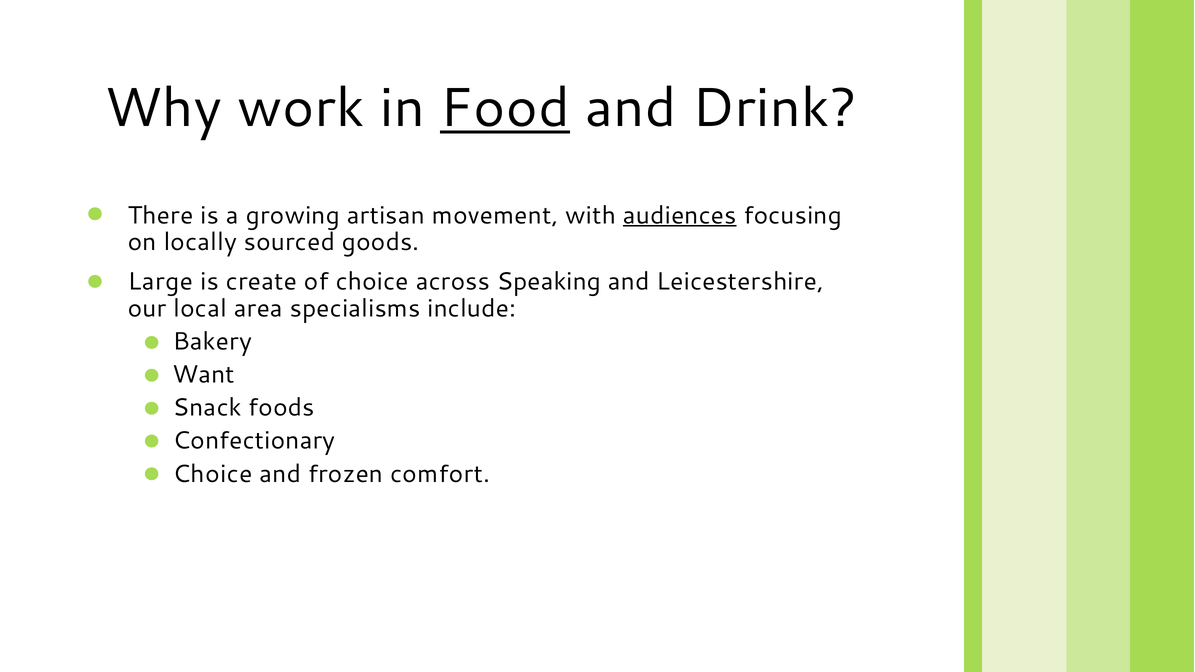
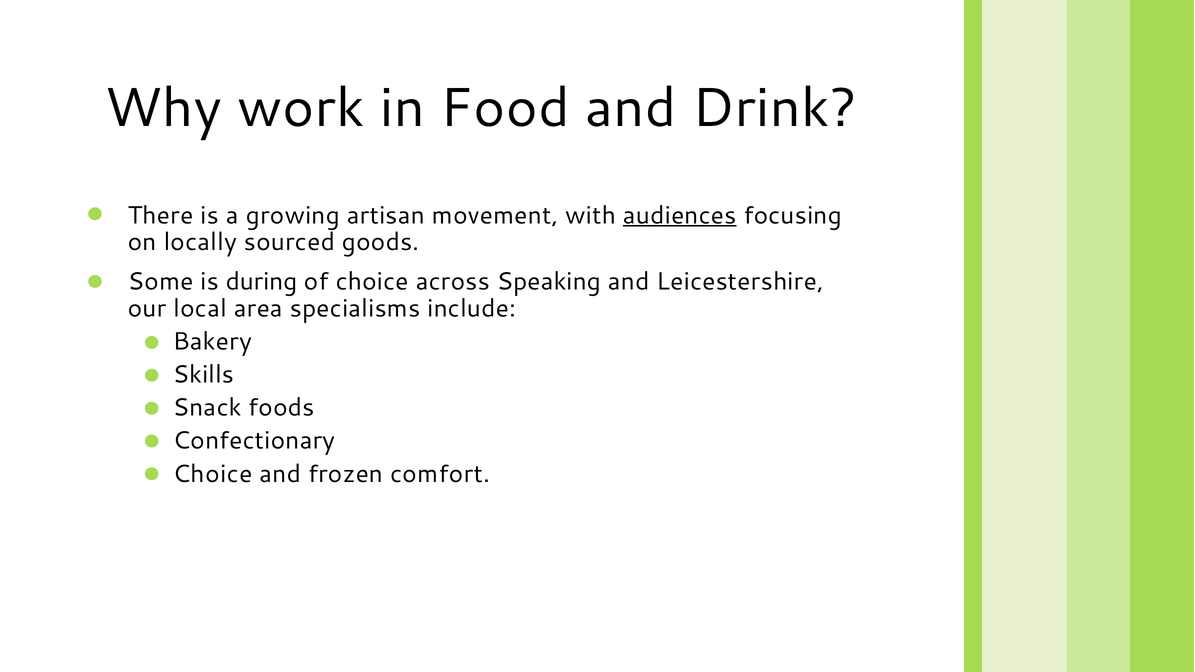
Food underline: present -> none
Large: Large -> Some
create: create -> during
Want: Want -> Skills
